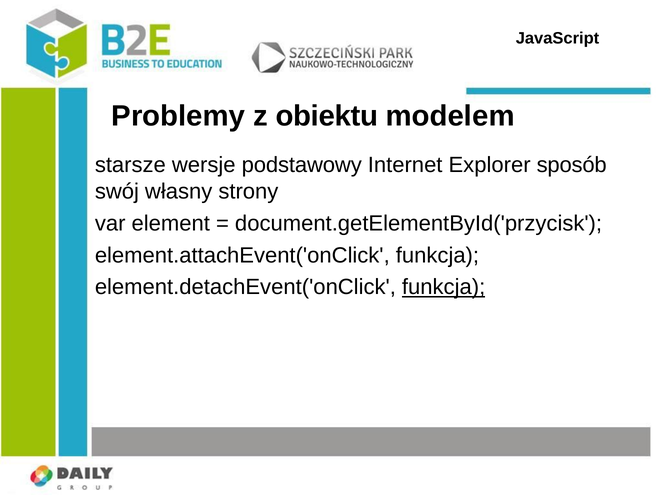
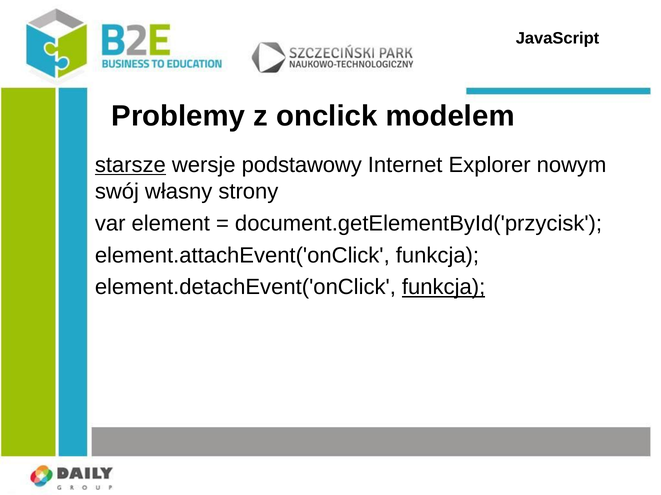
obiektu: obiektu -> onclick
starsze underline: none -> present
sposób: sposób -> nowym
